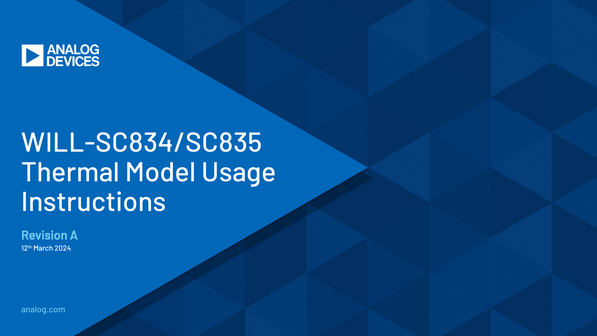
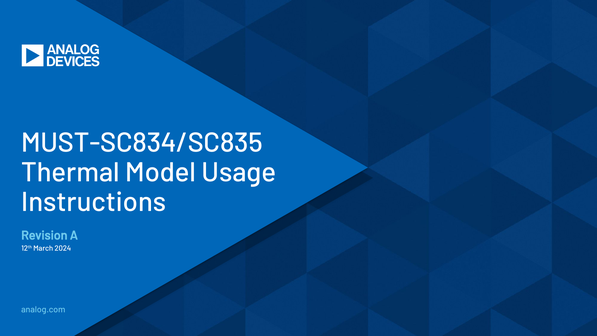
WILL-SC834/SC835: WILL-SC834/SC835 -> MUST-SC834/SC835
